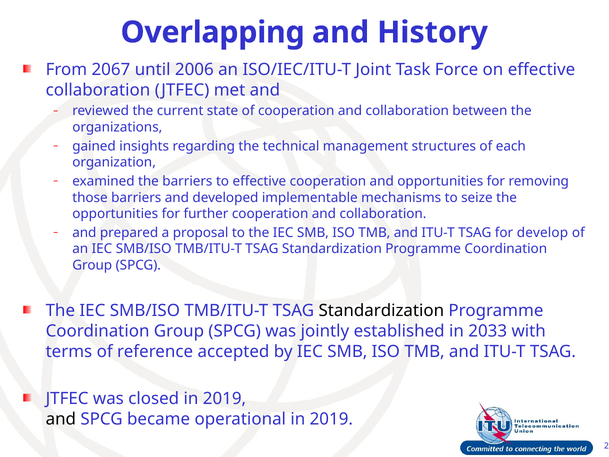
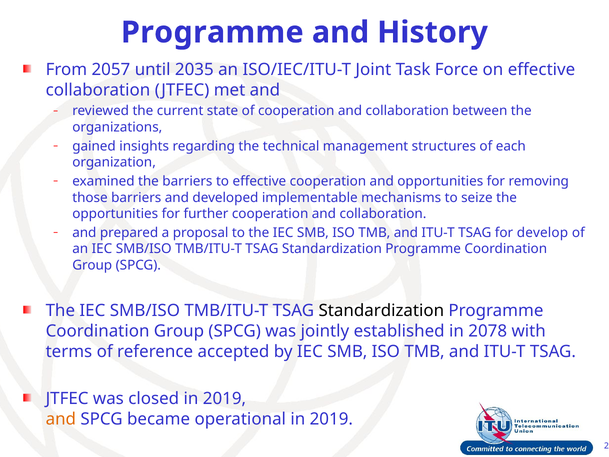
Overlapping at (213, 32): Overlapping -> Programme
2067: 2067 -> 2057
2006: 2006 -> 2035
2033: 2033 -> 2078
and at (61, 419) colour: black -> orange
